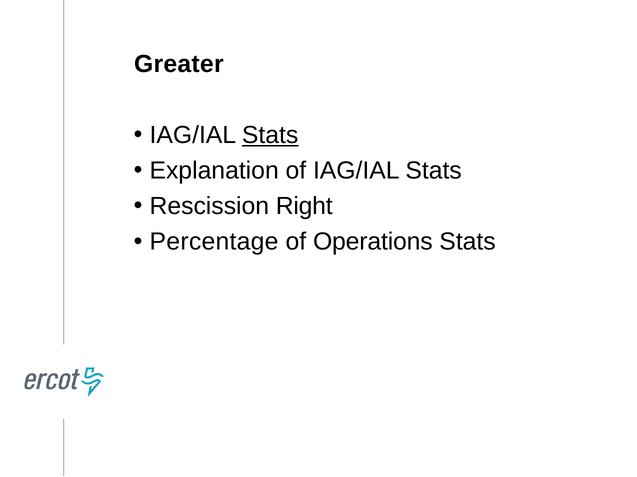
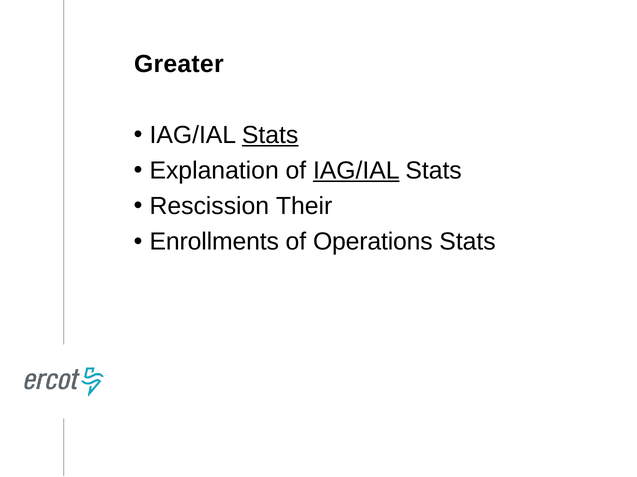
IAG/IAL at (356, 171) underline: none -> present
Right: Right -> Their
Percentage: Percentage -> Enrollments
